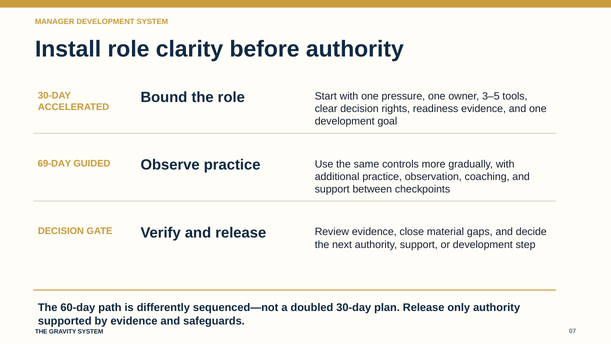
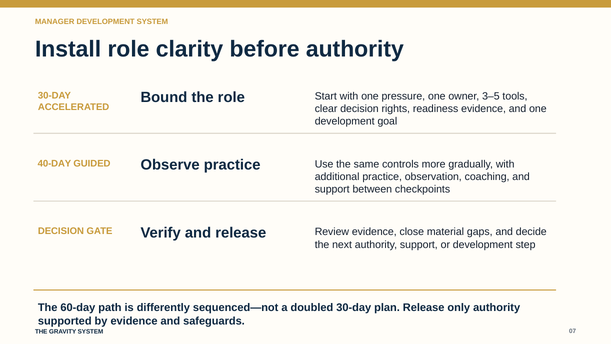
69-DAY: 69-DAY -> 40-DAY
